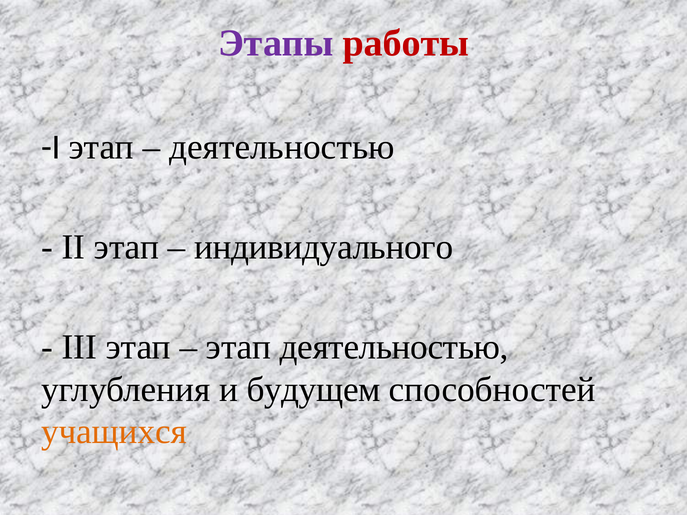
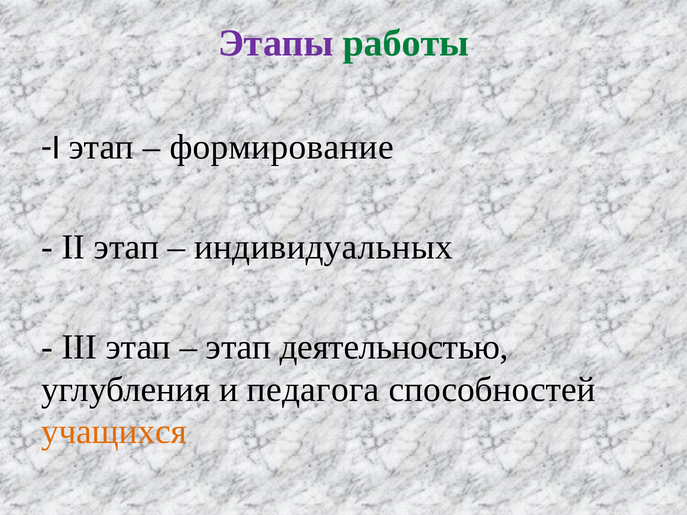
работы colour: red -> green
деятельностью at (282, 147): деятельностью -> формирование
индивидуального: индивидуального -> индивидуальных
будущем: будущем -> педагога
